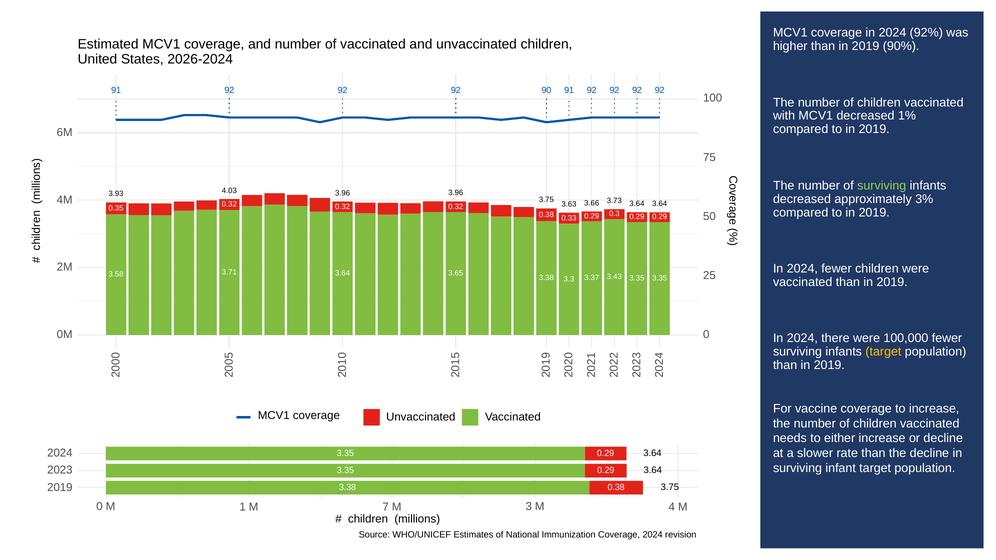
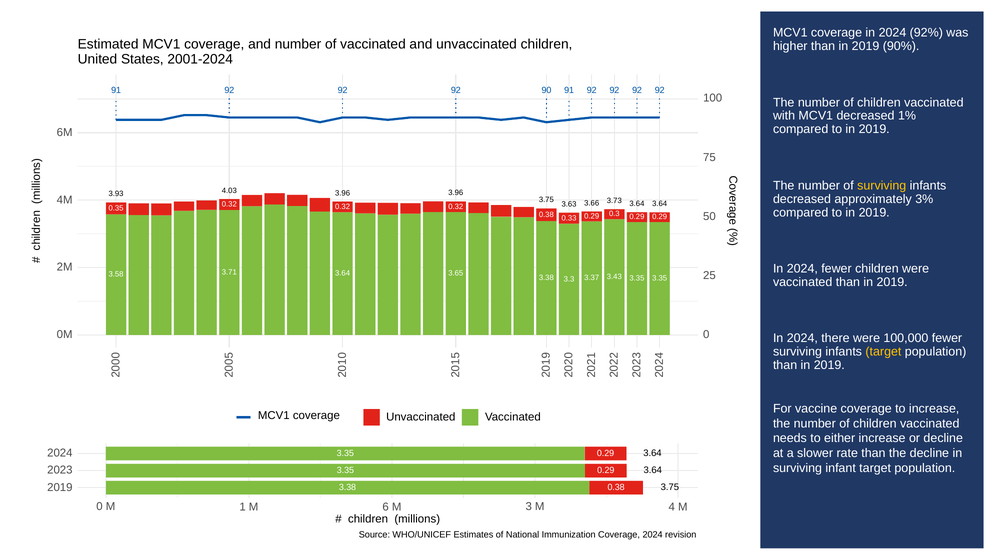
2026-2024: 2026-2024 -> 2001-2024
surviving at (882, 186) colour: light green -> yellow
7: 7 -> 6
